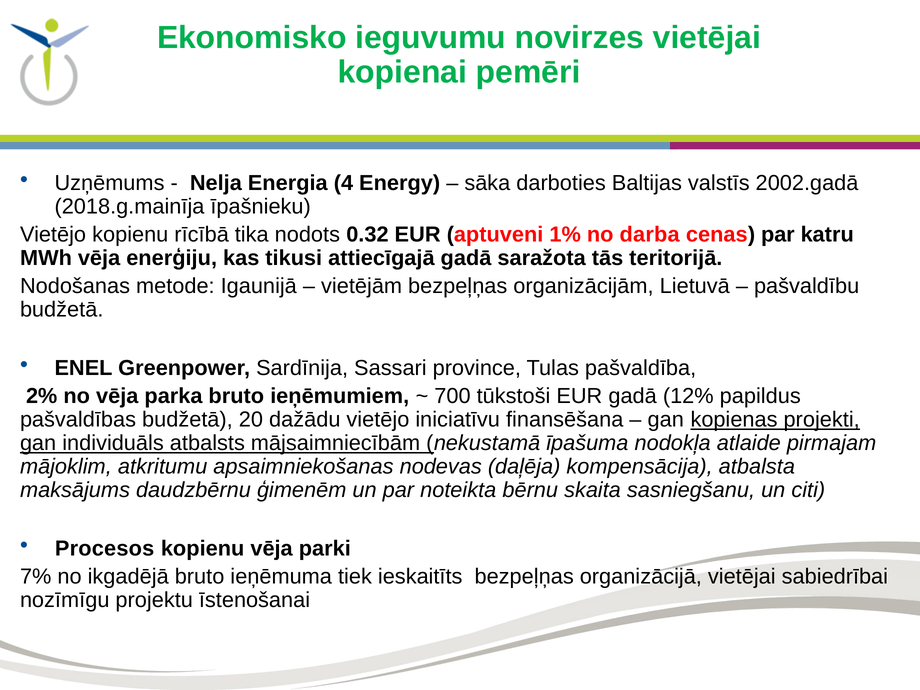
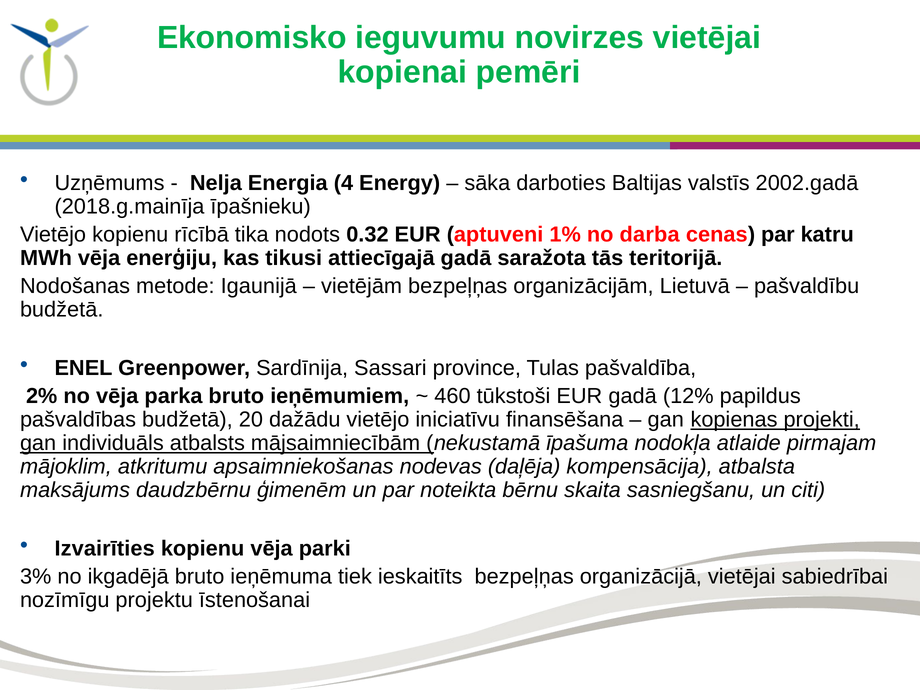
700: 700 -> 460
Procesos: Procesos -> Izvairīties
7%: 7% -> 3%
